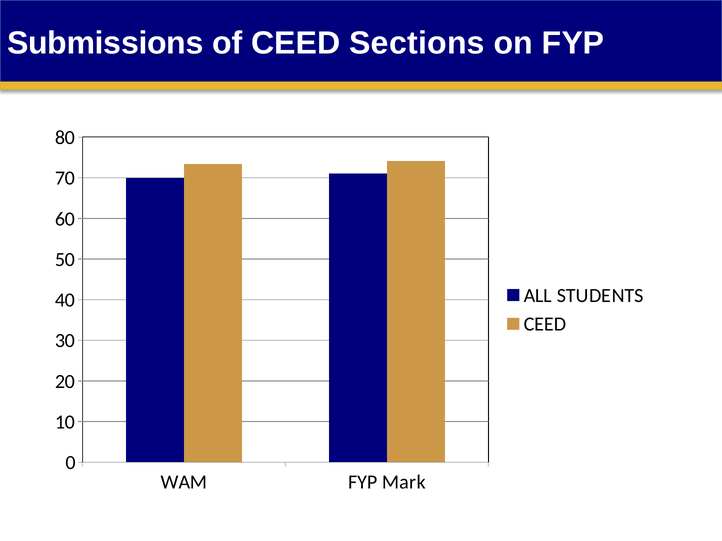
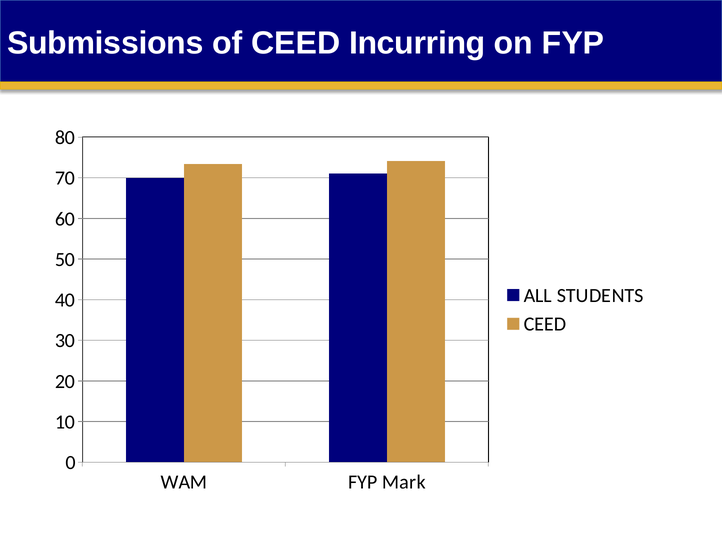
Sections: Sections -> Incurring
